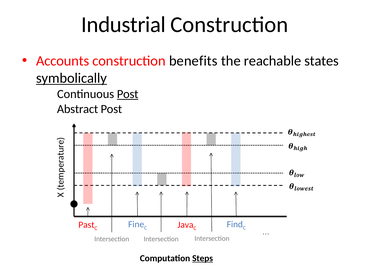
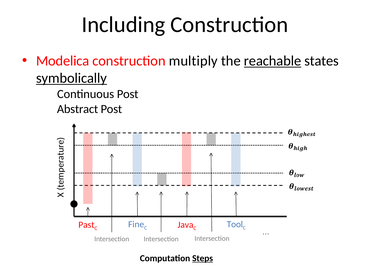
Industrial: Industrial -> Including
Accounts: Accounts -> Modelica
benefits: benefits -> multiply
reachable underline: none -> present
Post at (128, 94) underline: present -> none
Find: Find -> Tool
